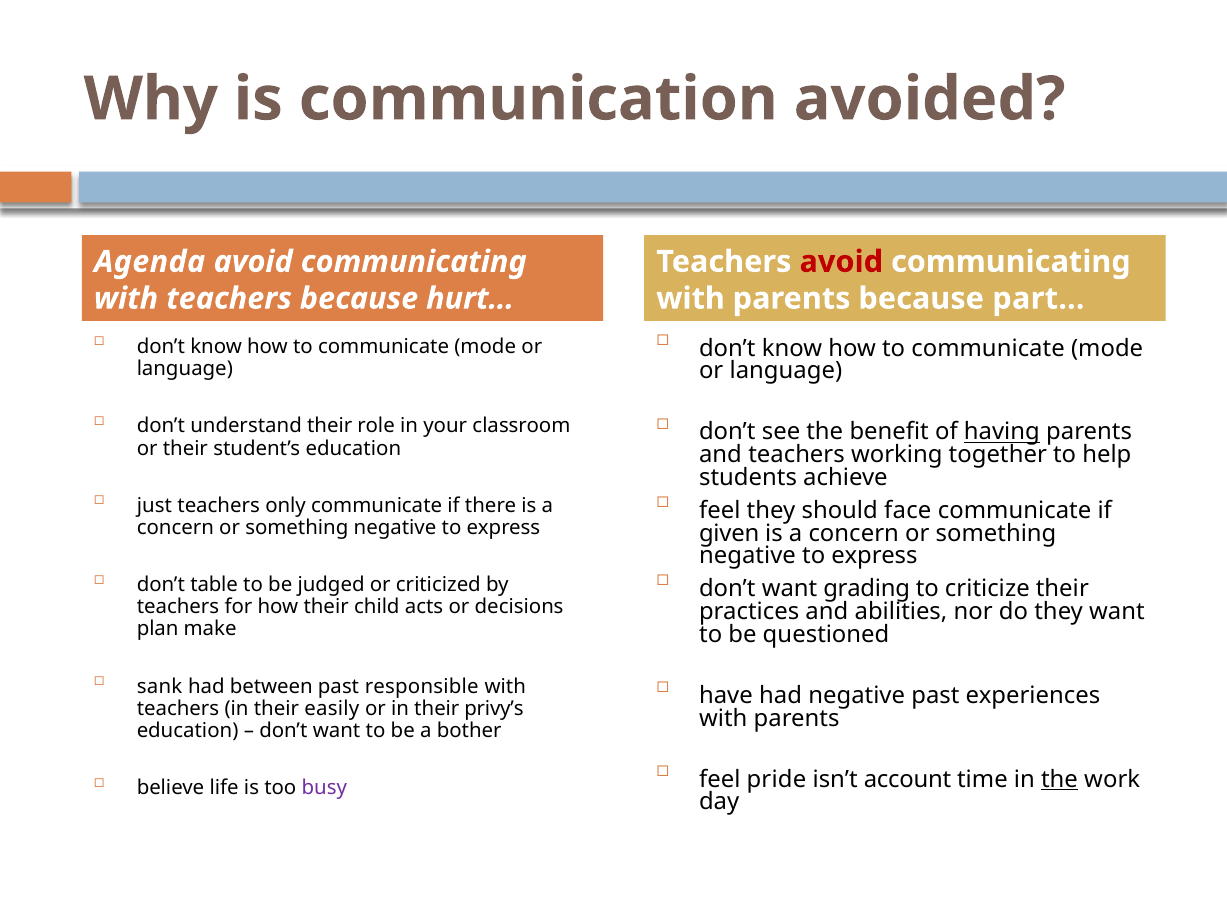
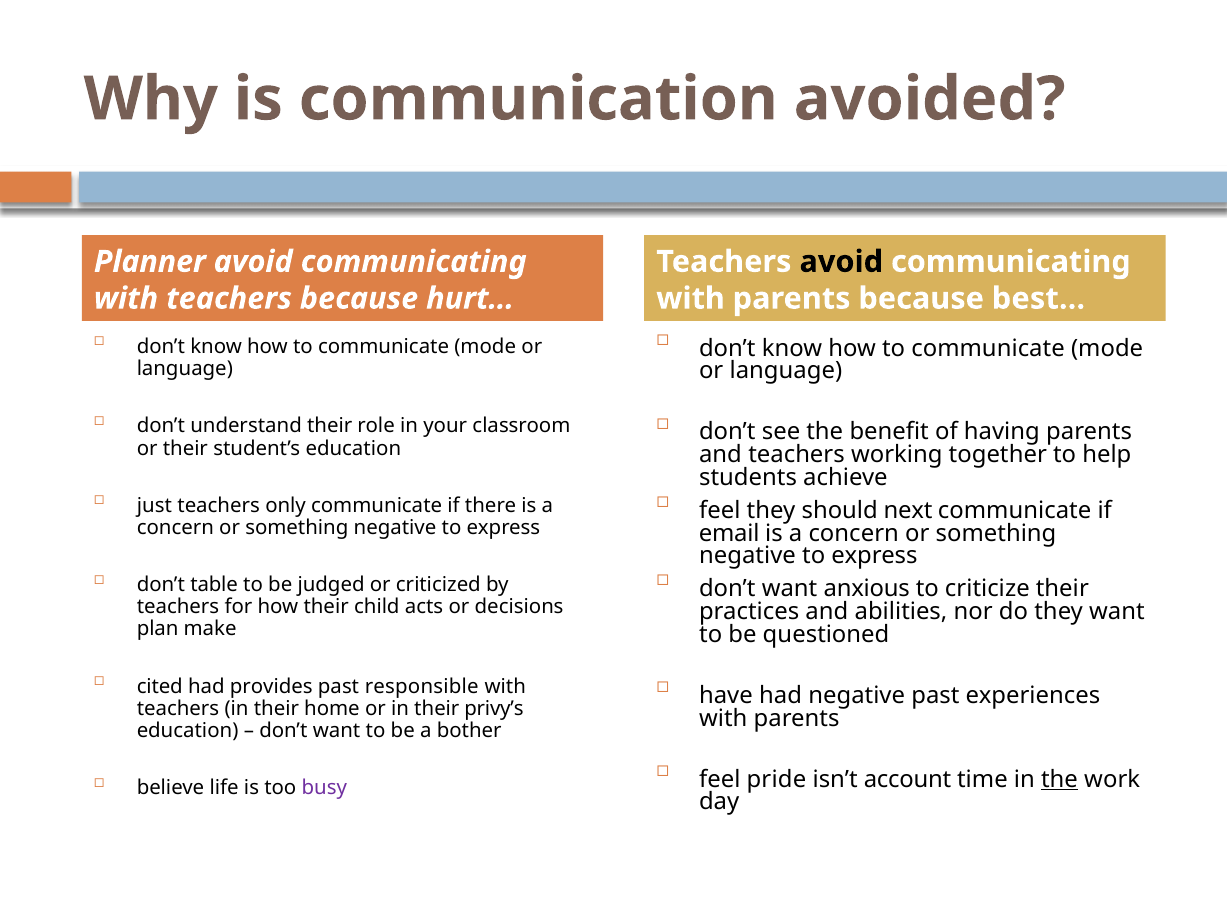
Agenda: Agenda -> Planner
avoid at (841, 262) colour: red -> black
part…: part… -> best…
having underline: present -> none
face: face -> next
given: given -> email
grading: grading -> anxious
sank: sank -> cited
between: between -> provides
easily: easily -> home
